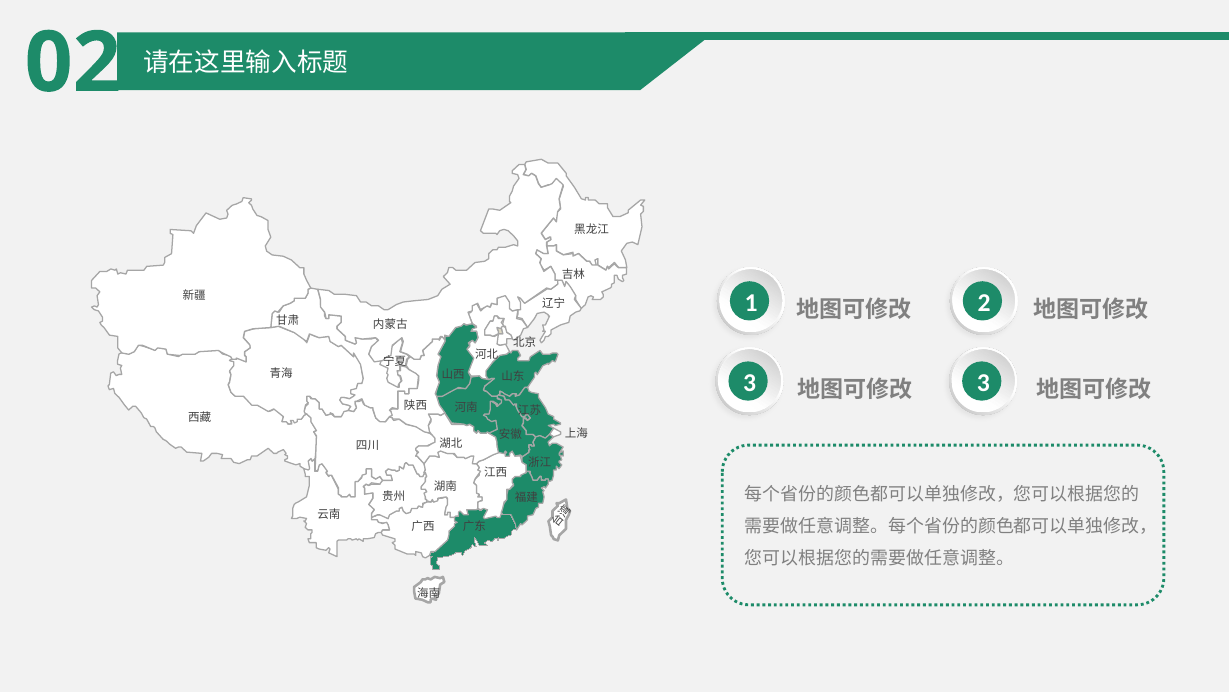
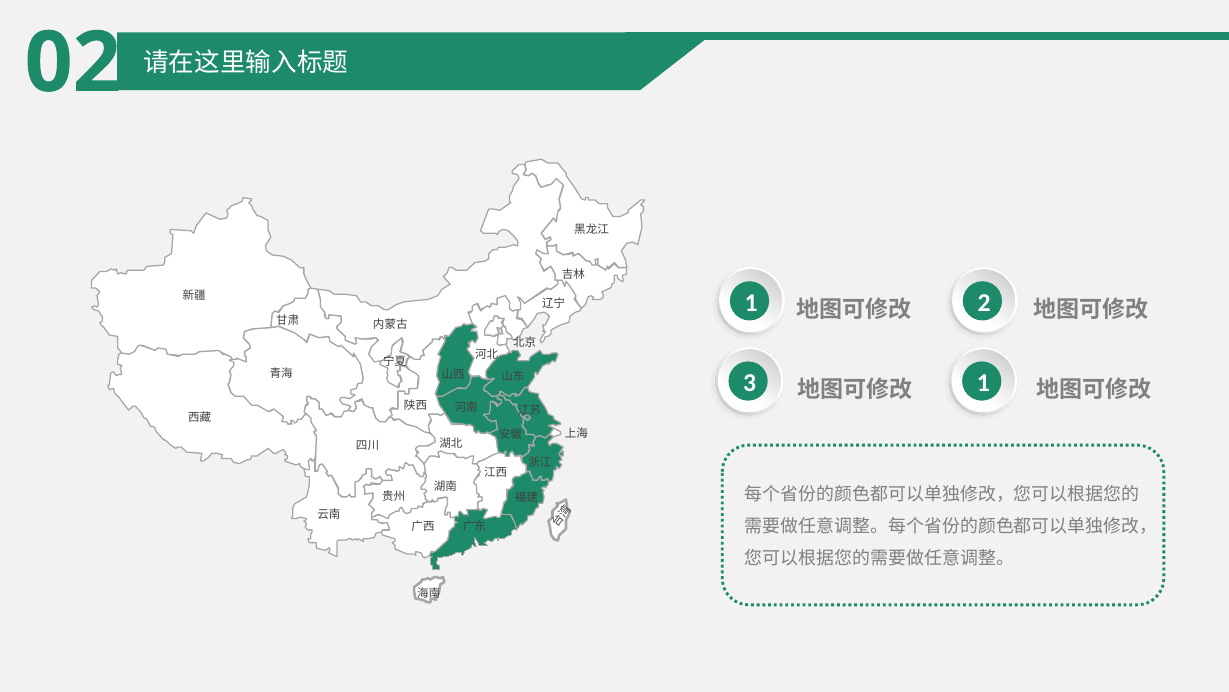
3 3: 3 -> 1
